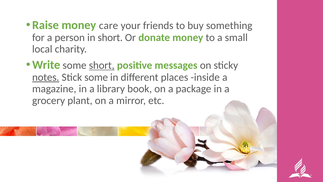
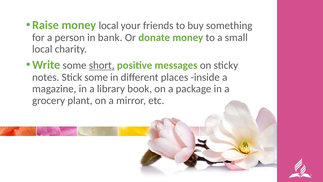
money care: care -> local
in short: short -> bank
notes underline: present -> none
